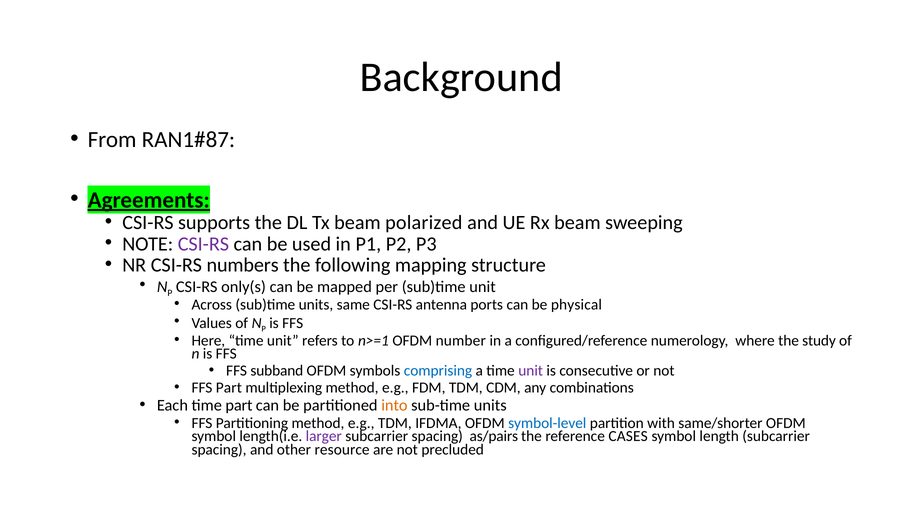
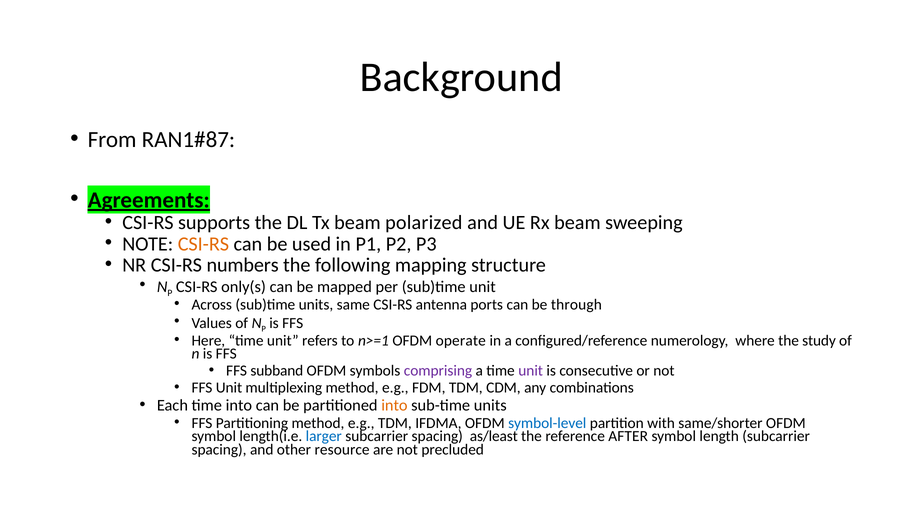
CSI-RS at (203, 244) colour: purple -> orange
physical: physical -> through
number: number -> operate
comprising colour: blue -> purple
FFS Part: Part -> Unit
time part: part -> into
larger colour: purple -> blue
as/pairs: as/pairs -> as/least
CASES: CASES -> AFTER
